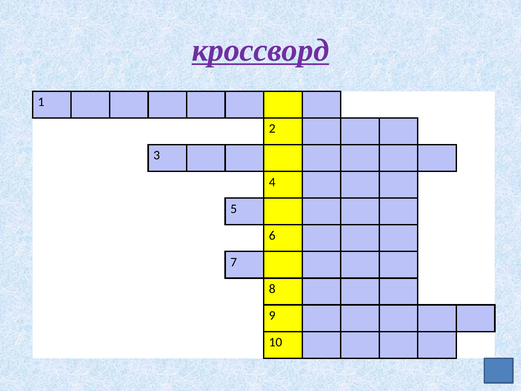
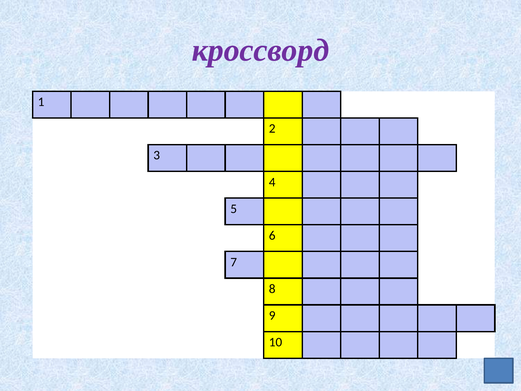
кроссворд underline: present -> none
